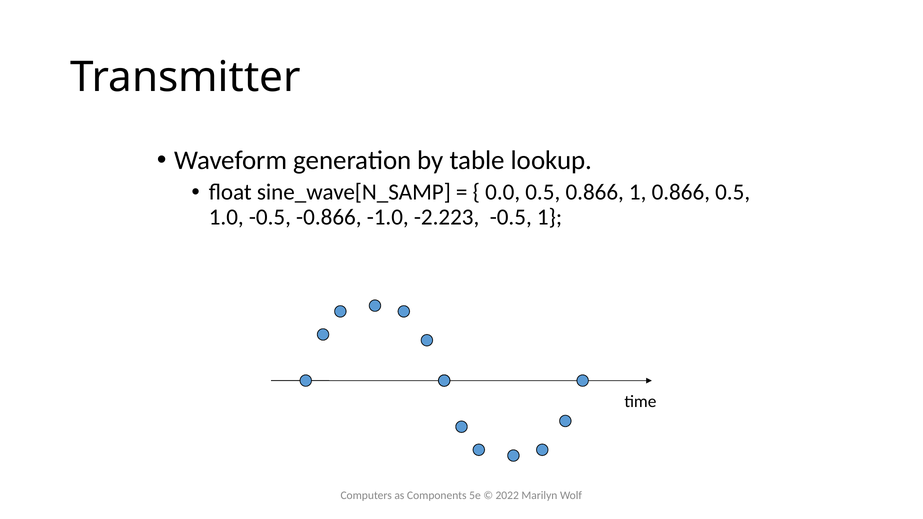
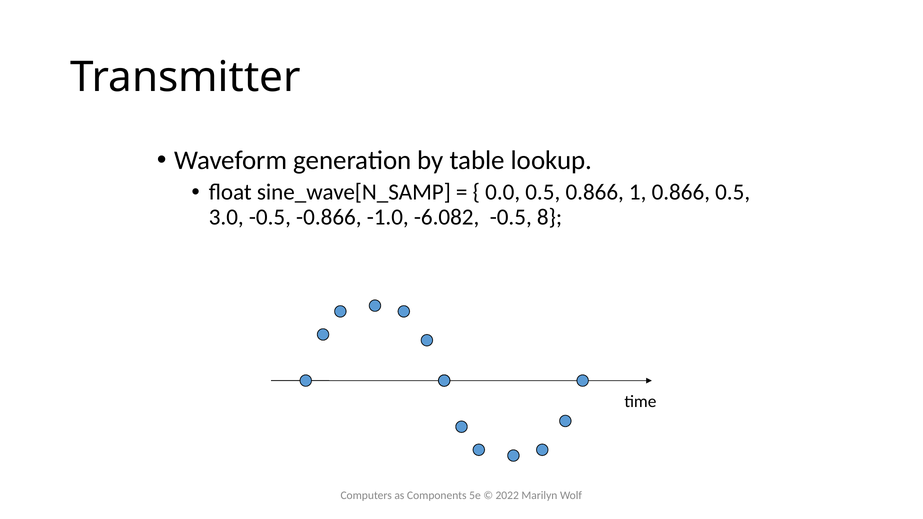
1.0: 1.0 -> 3.0
-2.223: -2.223 -> -6.082
-0.5 1: 1 -> 8
